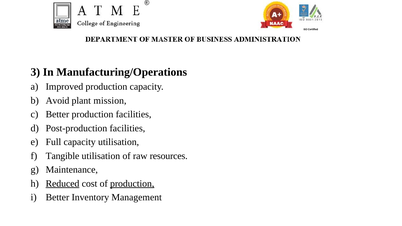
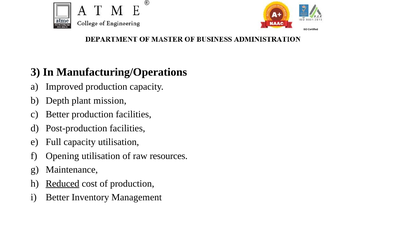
Avoid: Avoid -> Depth
Tangible: Tangible -> Opening
production at (132, 184) underline: present -> none
